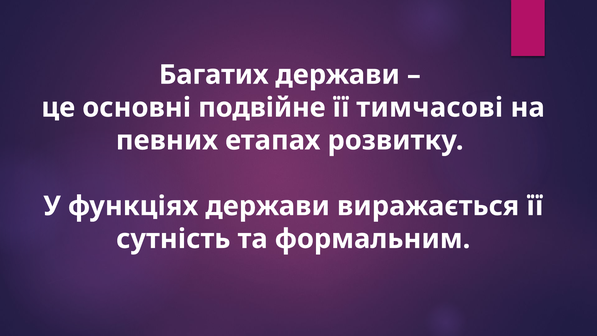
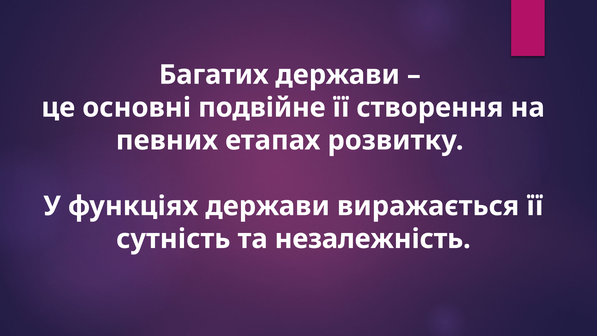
тимчасові: тимчасові -> створення
формальним: формальним -> незалежність
